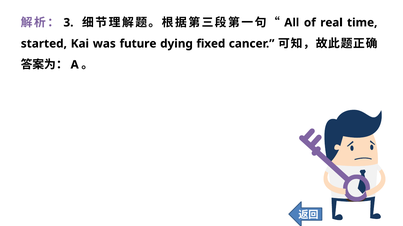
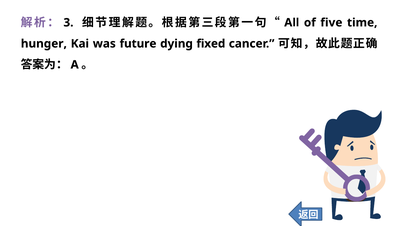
real: real -> five
started: started -> hunger
